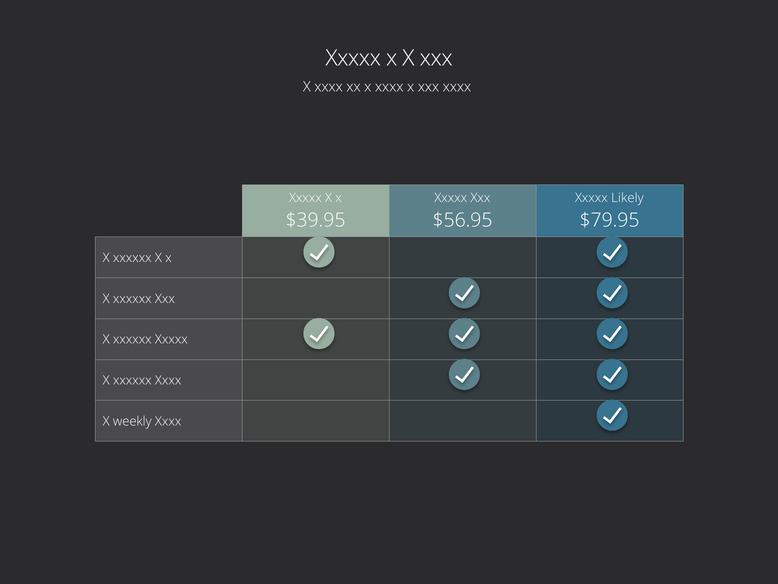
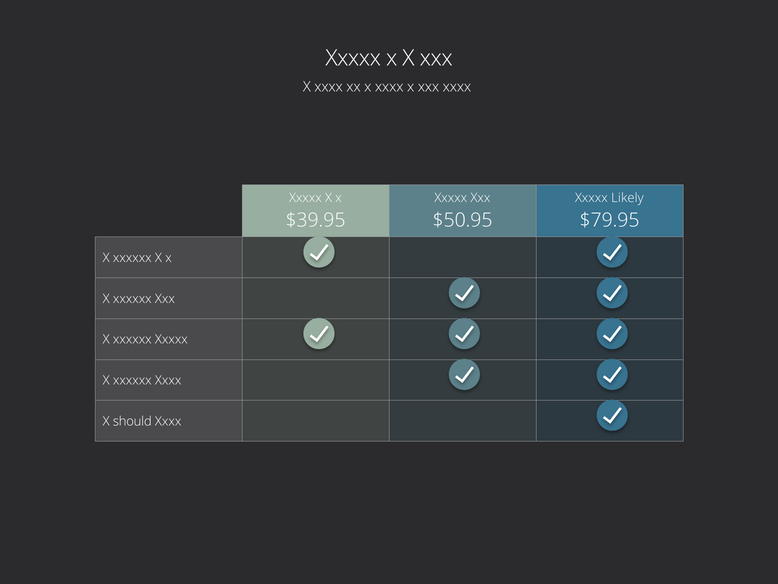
$56.95: $56.95 -> $50.95
weekly: weekly -> should
